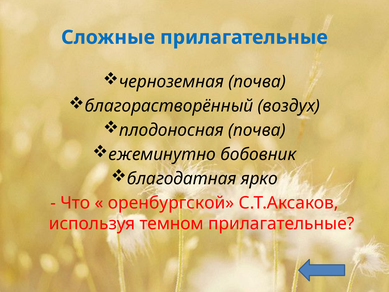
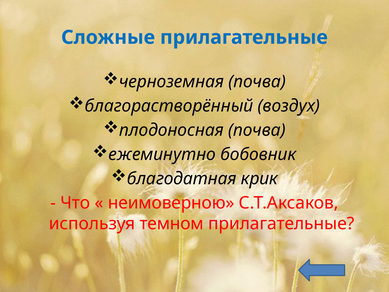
ярко: ярко -> крик
оренбургской: оренбургской -> неимоверною
